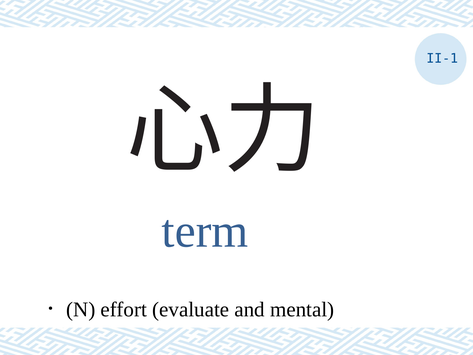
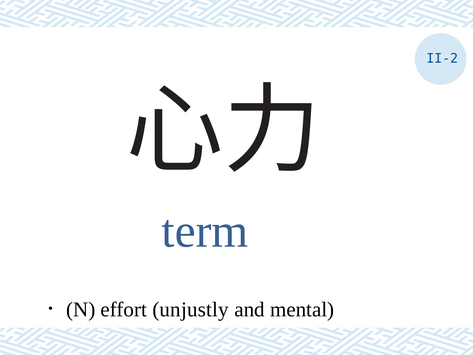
II-1: II-1 -> II-2
evaluate: evaluate -> unjustly
